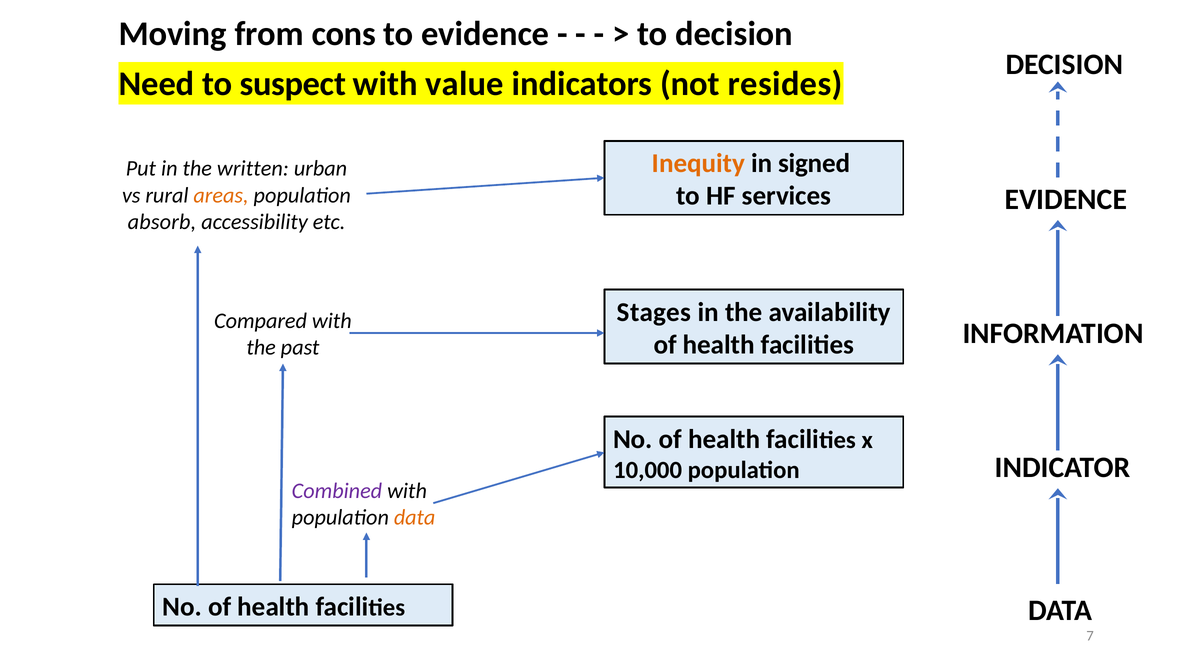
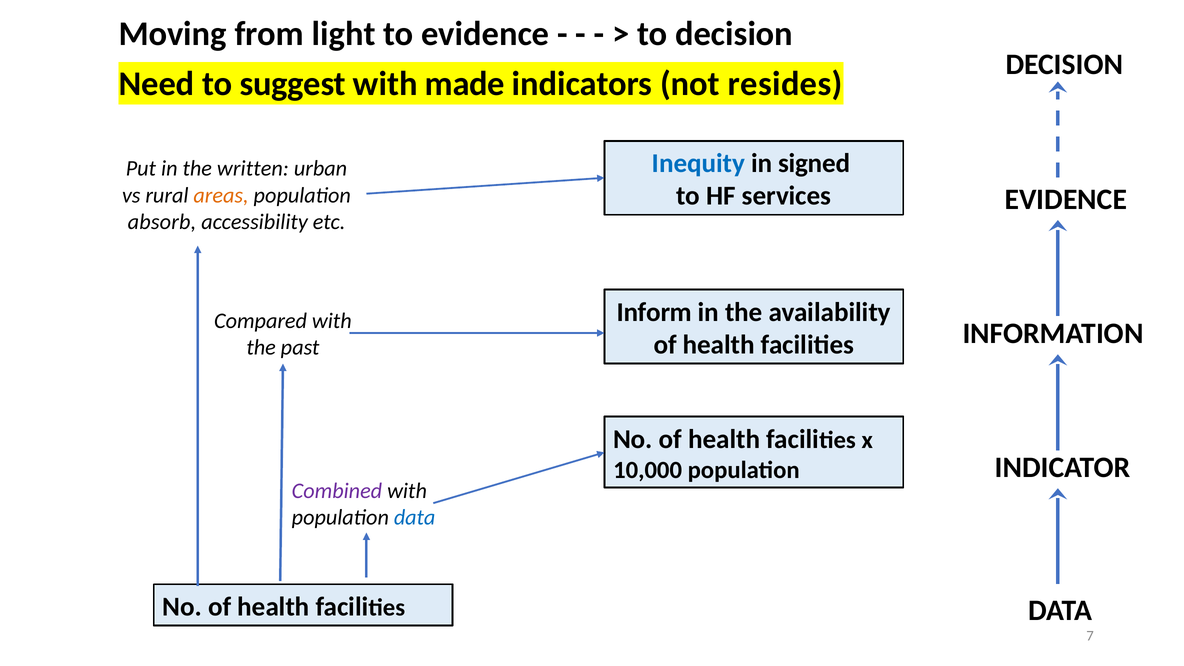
cons: cons -> light
suspect: suspect -> suggest
value: value -> made
Inequity colour: orange -> blue
Stages: Stages -> Inform
data at (415, 518) colour: orange -> blue
